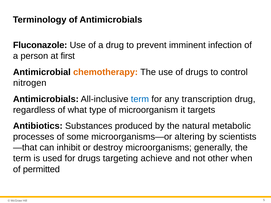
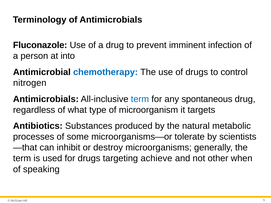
first: first -> into
chemotherapy colour: orange -> blue
transcription: transcription -> spontaneous
altering: altering -> tolerate
permitted: permitted -> speaking
